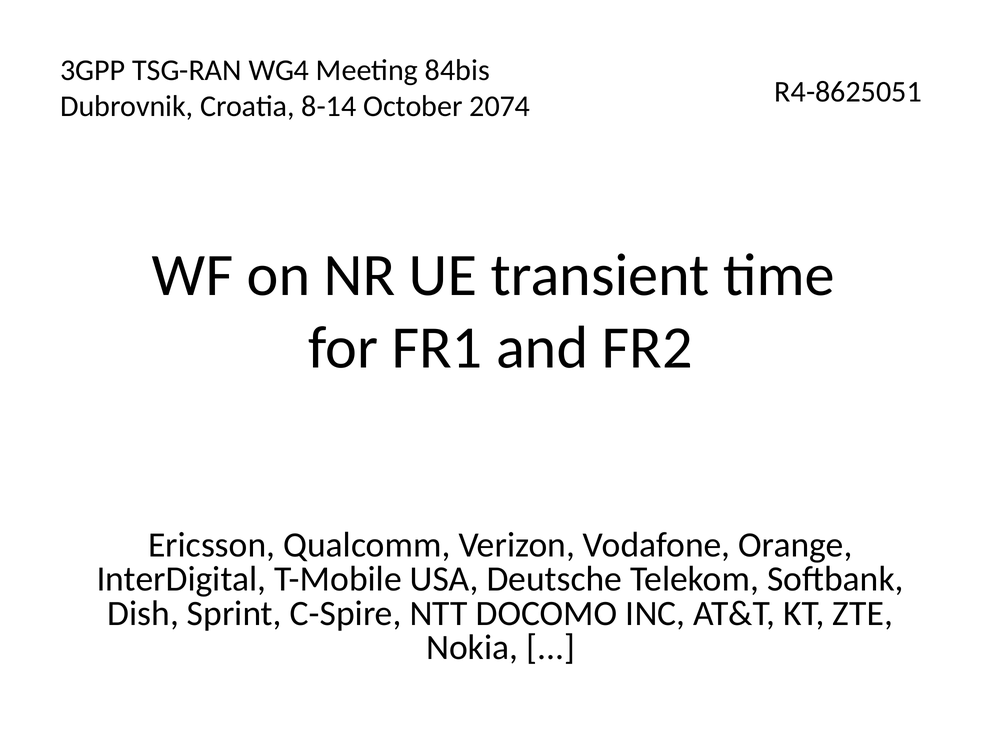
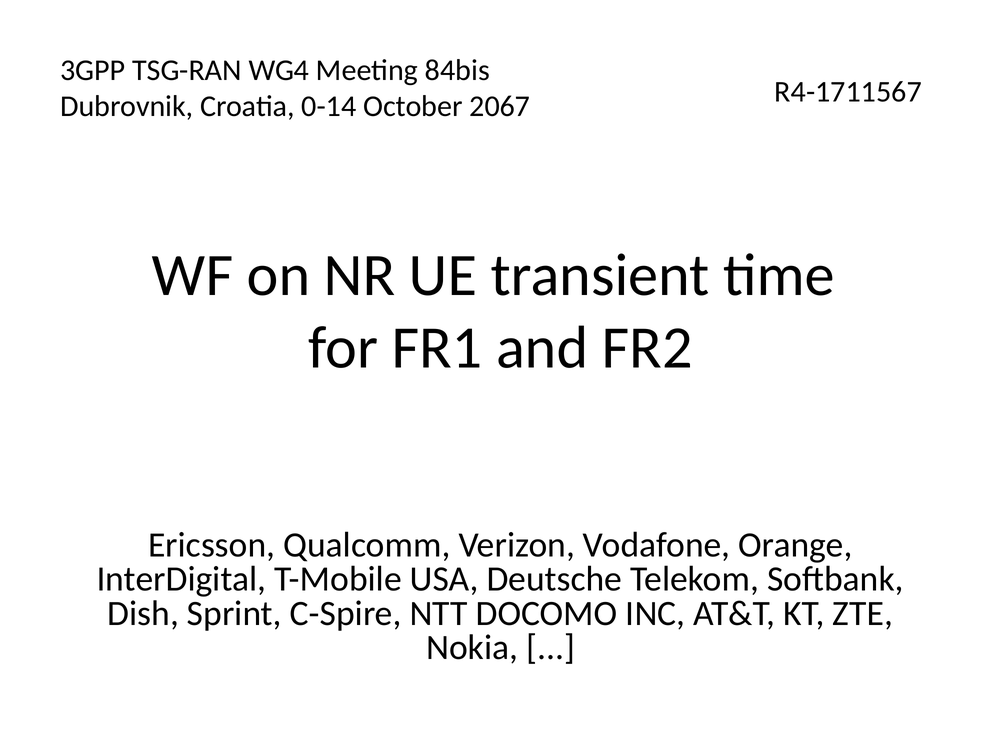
R4-8625051: R4-8625051 -> R4-1711567
8-14: 8-14 -> 0-14
2074: 2074 -> 2067
